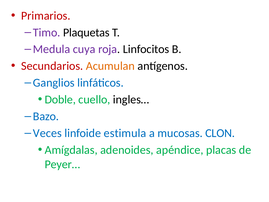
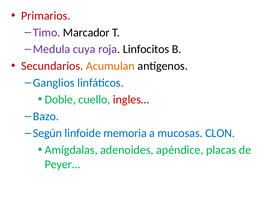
Plaquetas: Plaquetas -> Marcador
ingles… colour: black -> red
Veces: Veces -> Según
estimula: estimula -> memoria
